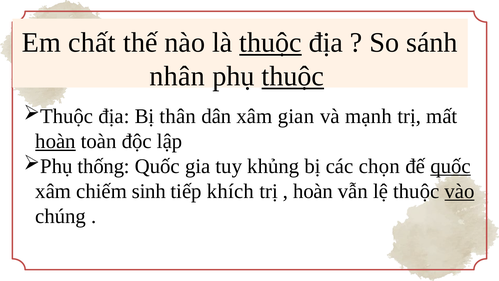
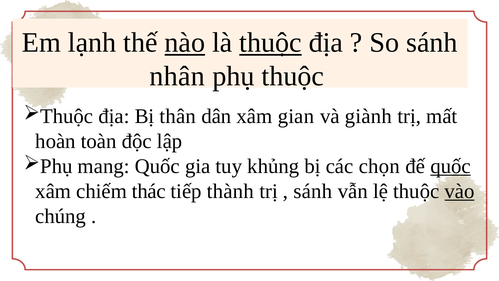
chất: chất -> lạnh
nào underline: none -> present
thuộc at (293, 76) underline: present -> none
mạnh: mạnh -> giành
hoàn at (55, 141) underline: present -> none
thống: thống -> mang
sinh: sinh -> thác
khích: khích -> thành
hoàn at (313, 191): hoàn -> sánh
